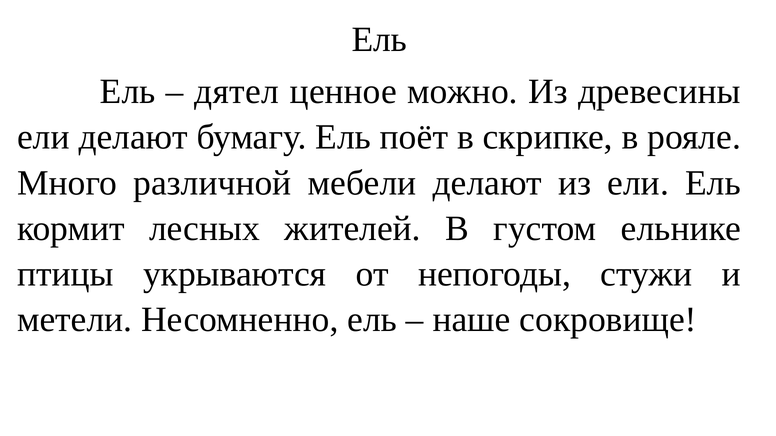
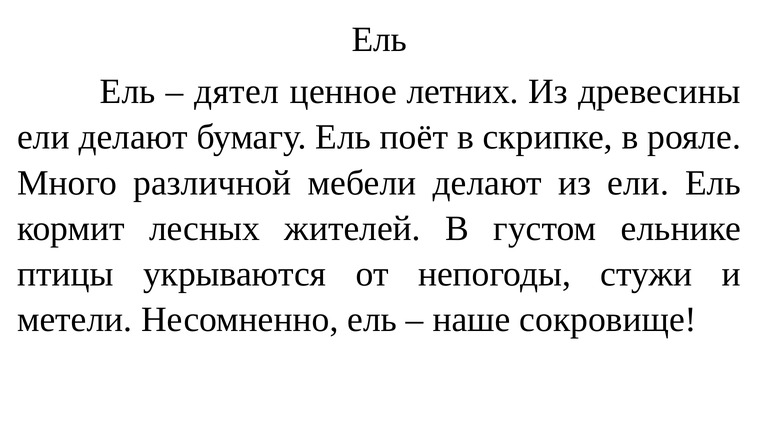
можно: можно -> летних
